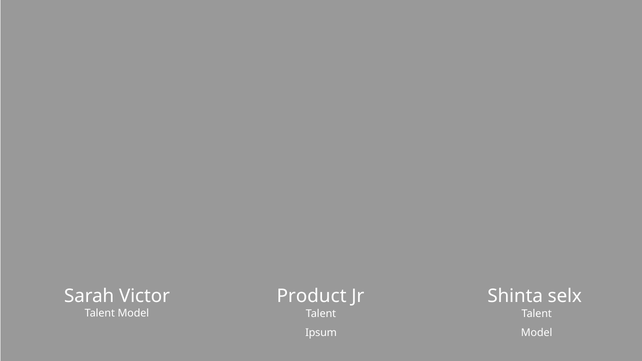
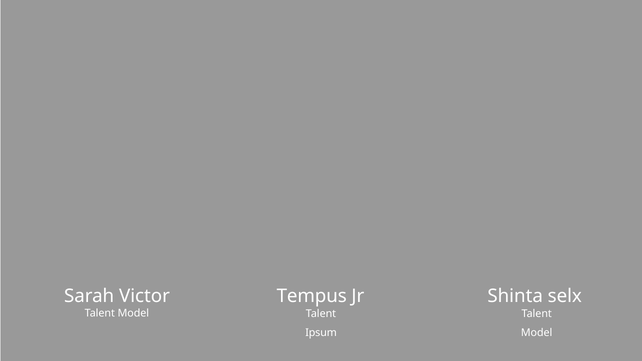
Product: Product -> Tempus
